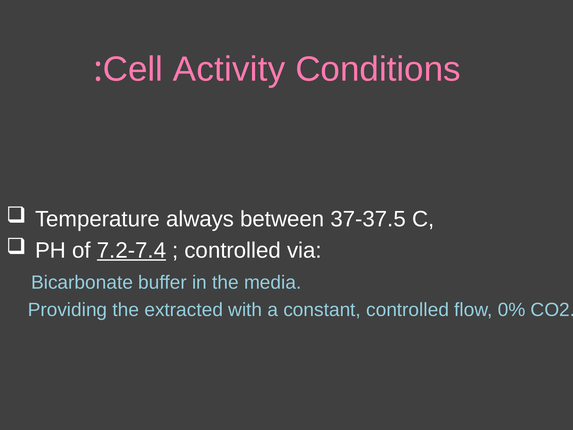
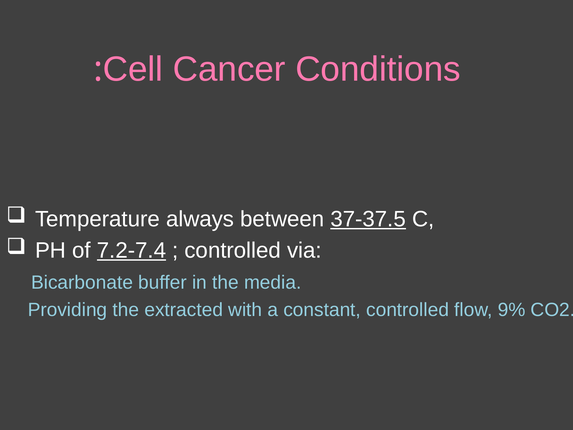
Activity: Activity -> Cancer
37-37.5 underline: none -> present
0%: 0% -> 9%
